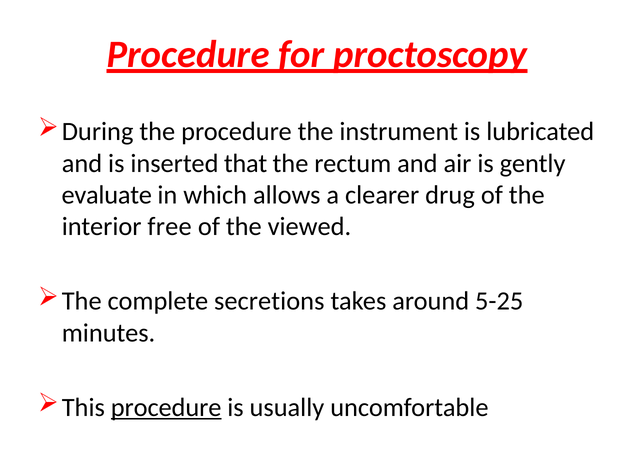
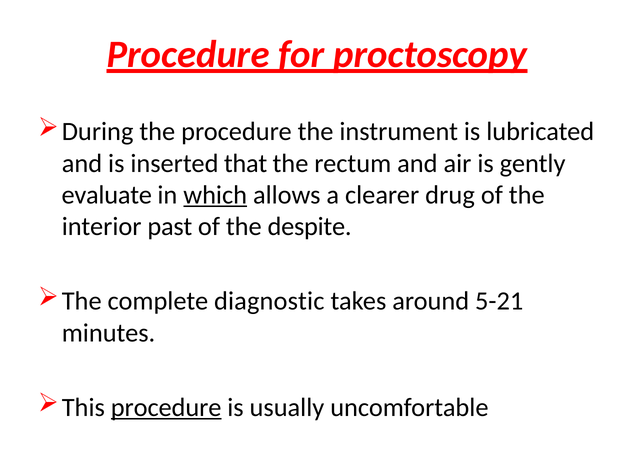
which underline: none -> present
free: free -> past
viewed: viewed -> despite
secretions: secretions -> diagnostic
5-25: 5-25 -> 5-21
